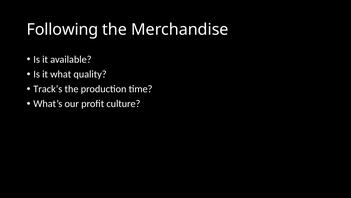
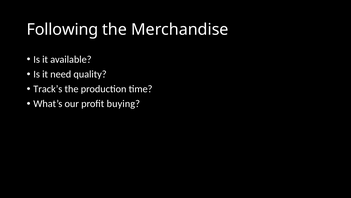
what: what -> need
culture: culture -> buying
